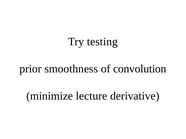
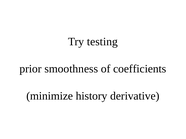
convolution: convolution -> coefficients
lecture: lecture -> history
